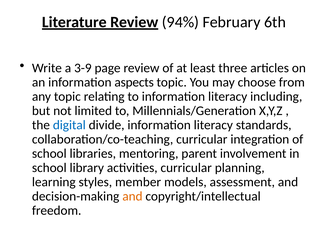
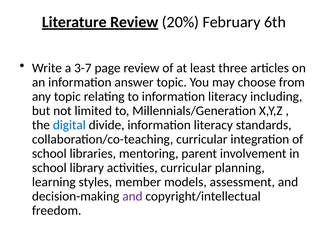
94%: 94% -> 20%
3-9: 3-9 -> 3-7
aspects: aspects -> answer
and at (132, 196) colour: orange -> purple
